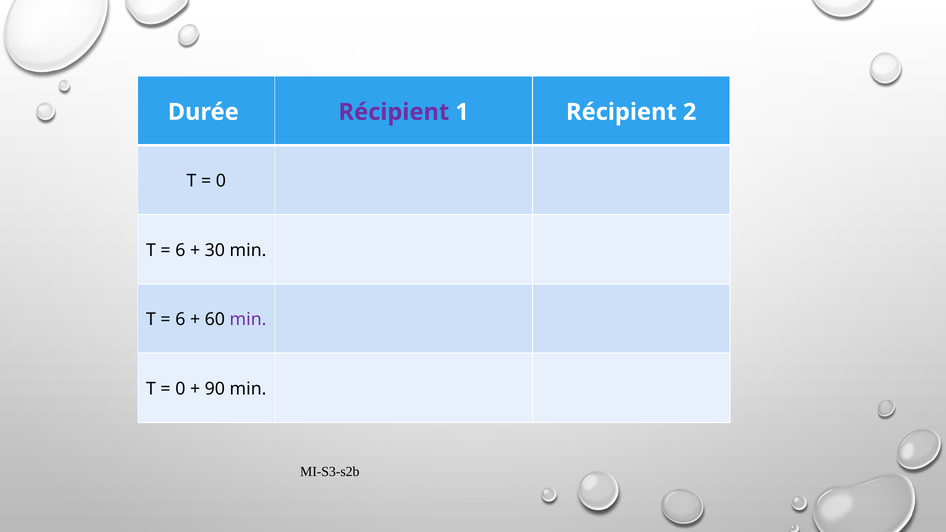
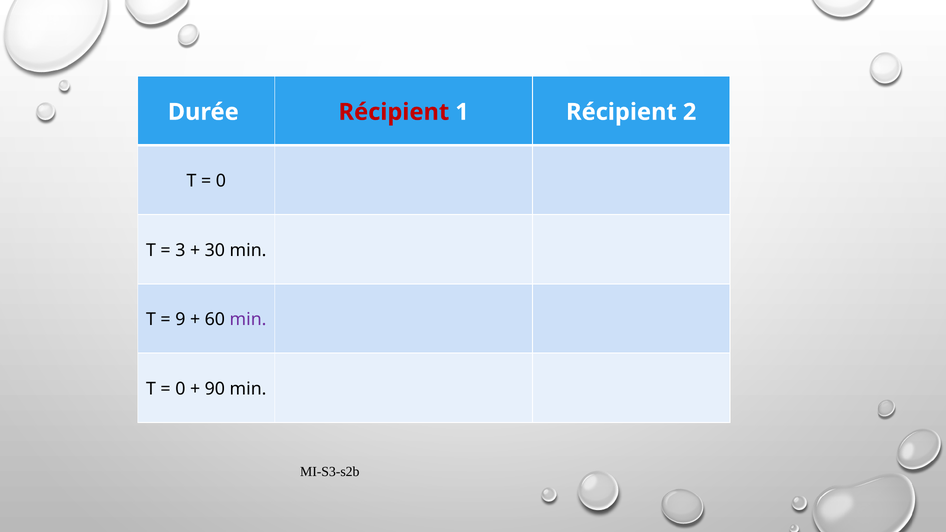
Récipient at (394, 112) colour: purple -> red
6 at (180, 250): 6 -> 3
6 at (180, 320): 6 -> 9
